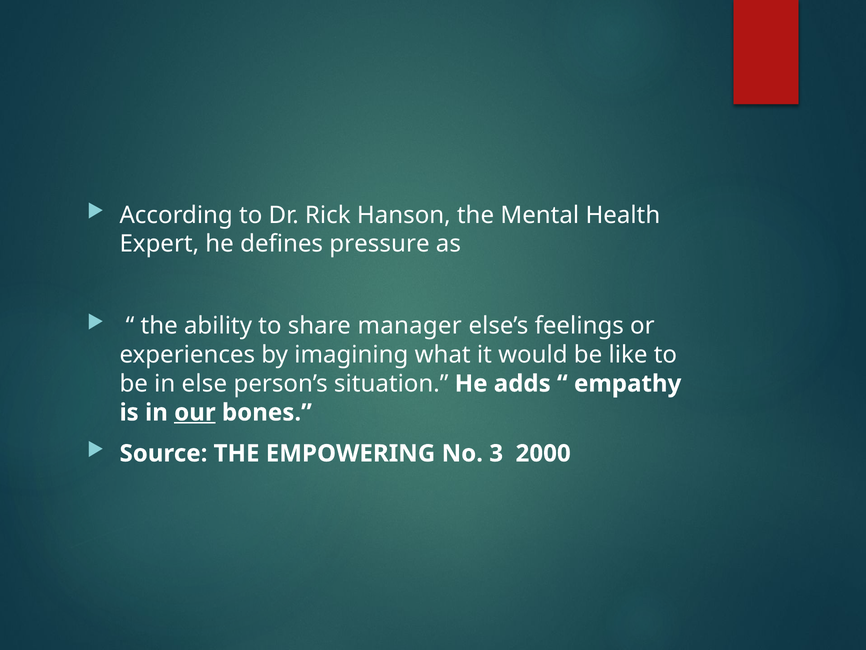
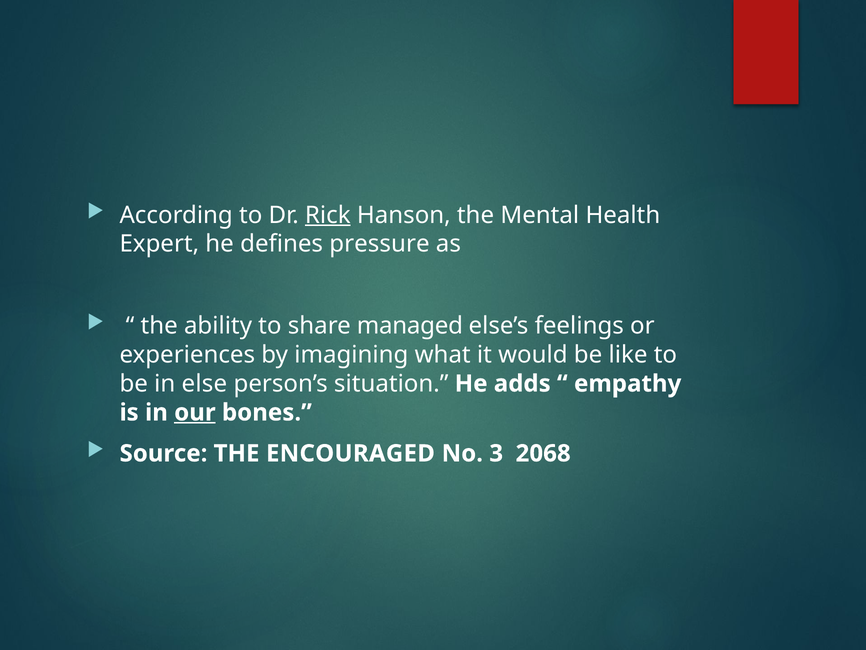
Rick underline: none -> present
manager: manager -> managed
EMPOWERING: EMPOWERING -> ENCOURAGED
2000: 2000 -> 2068
